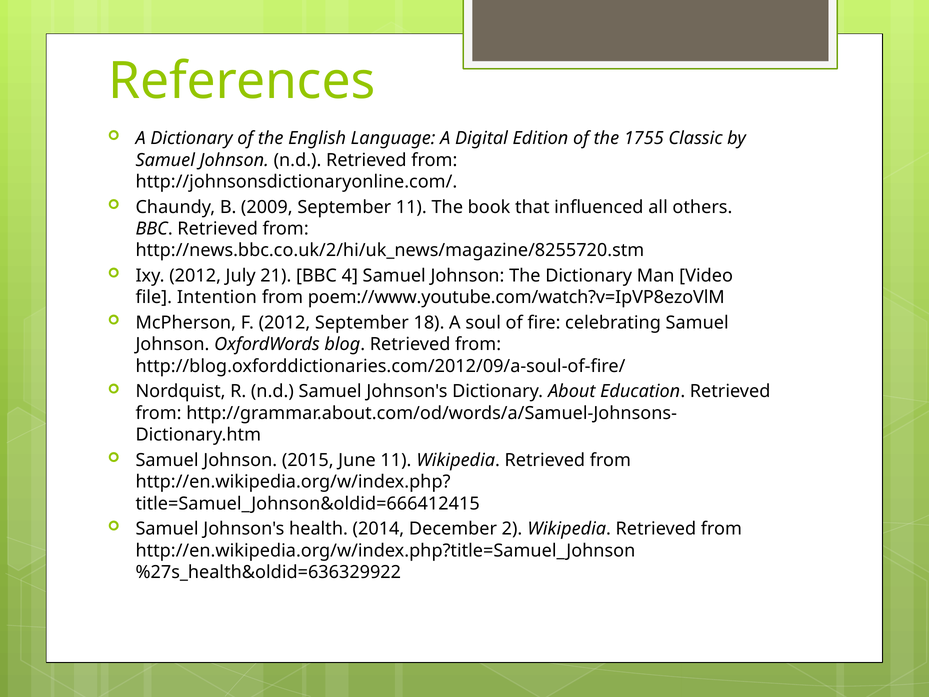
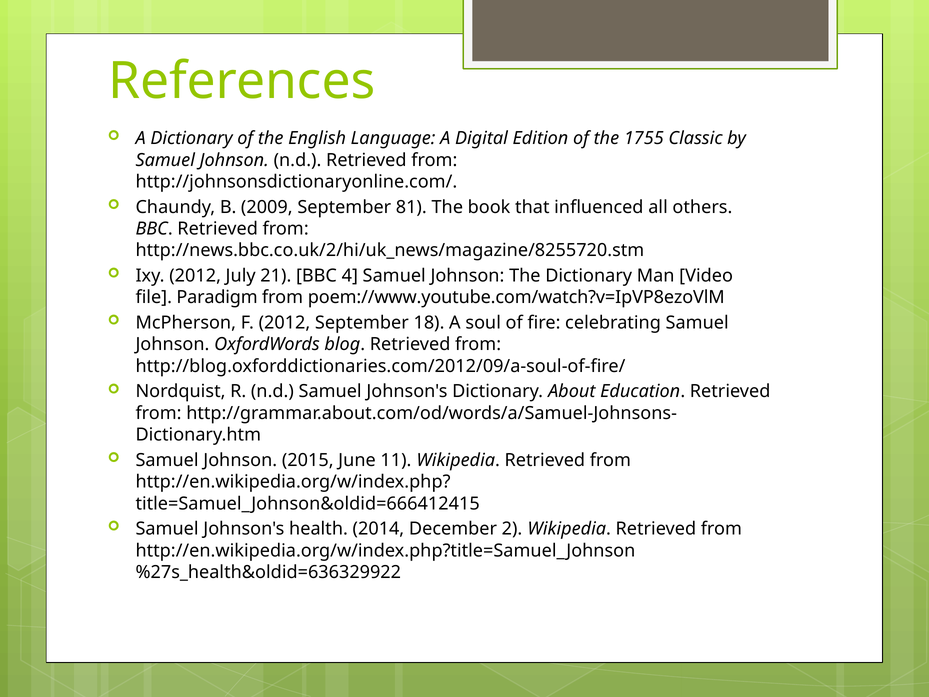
September 11: 11 -> 81
Intention: Intention -> Paradigm
